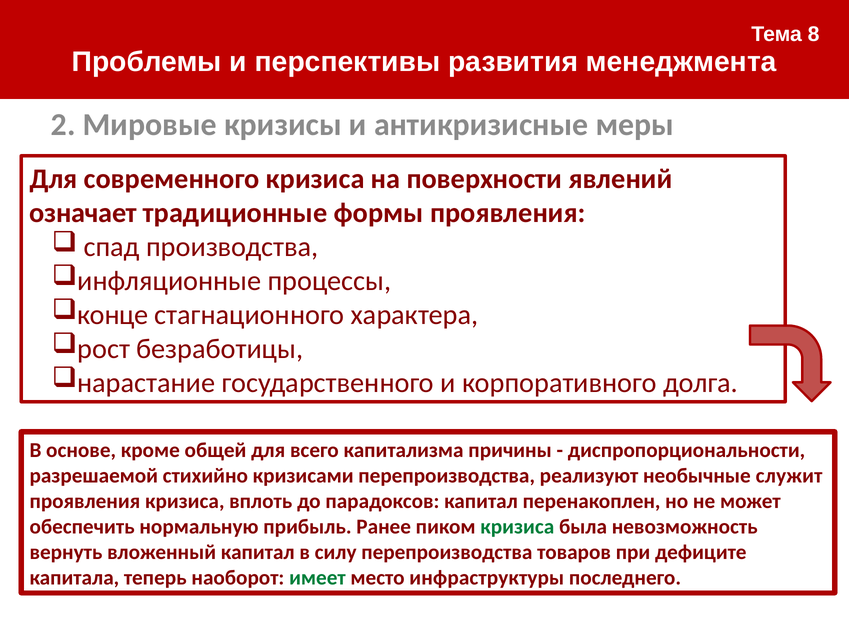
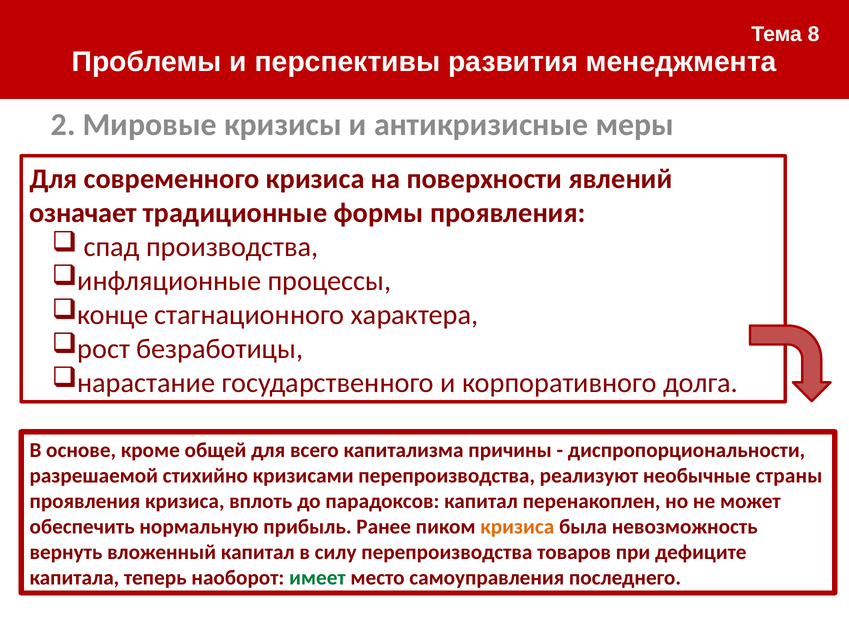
служит: служит -> страны
кризиса at (517, 526) colour: green -> orange
инфраструктуры: инфраструктуры -> самоуправления
